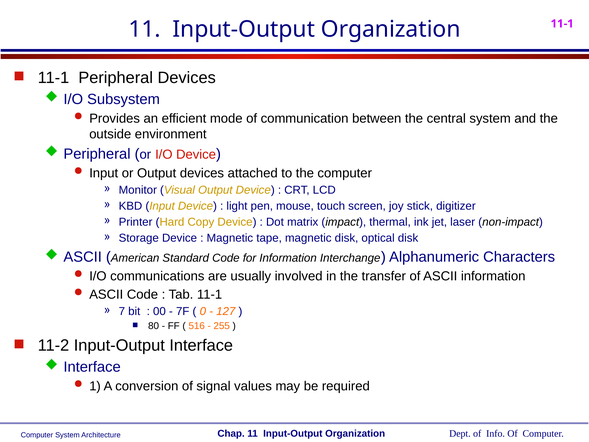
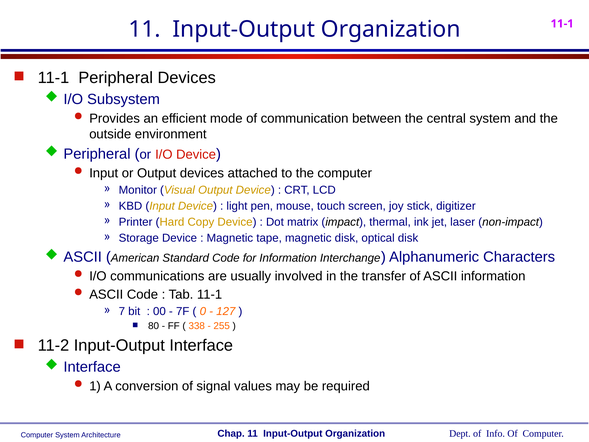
516: 516 -> 338
